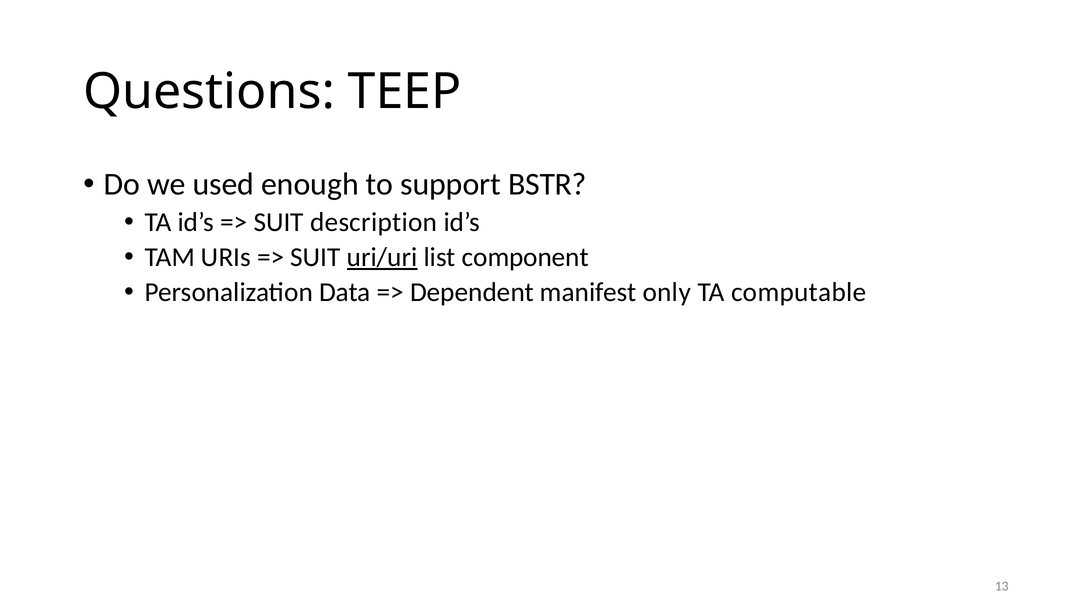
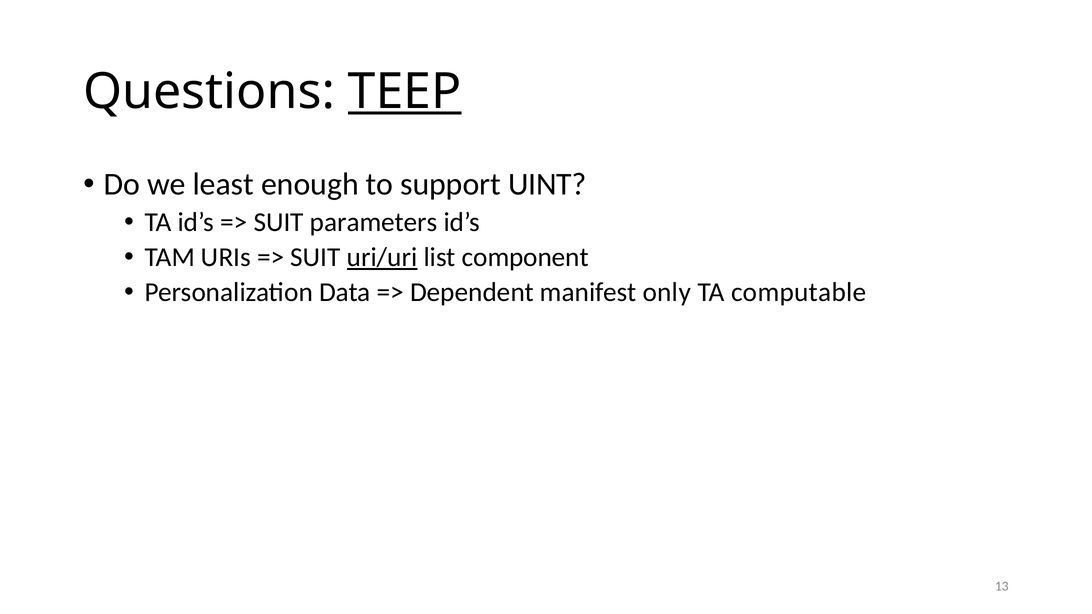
TEEP underline: none -> present
used: used -> least
BSTR: BSTR -> UINT
description: description -> parameters
